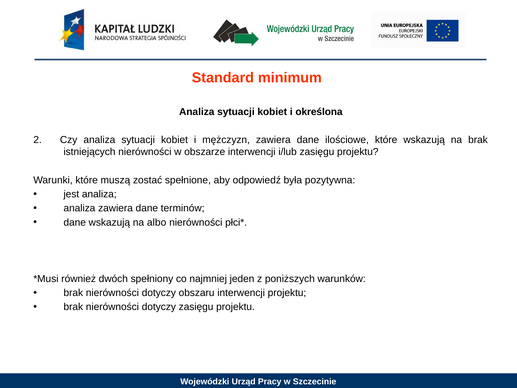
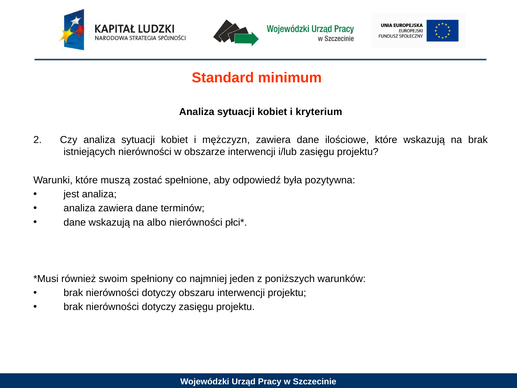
określona: określona -> kryterium
dwóch: dwóch -> swoim
